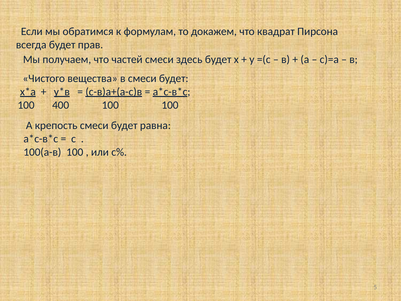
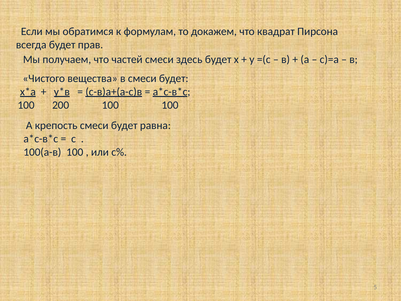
400: 400 -> 200
